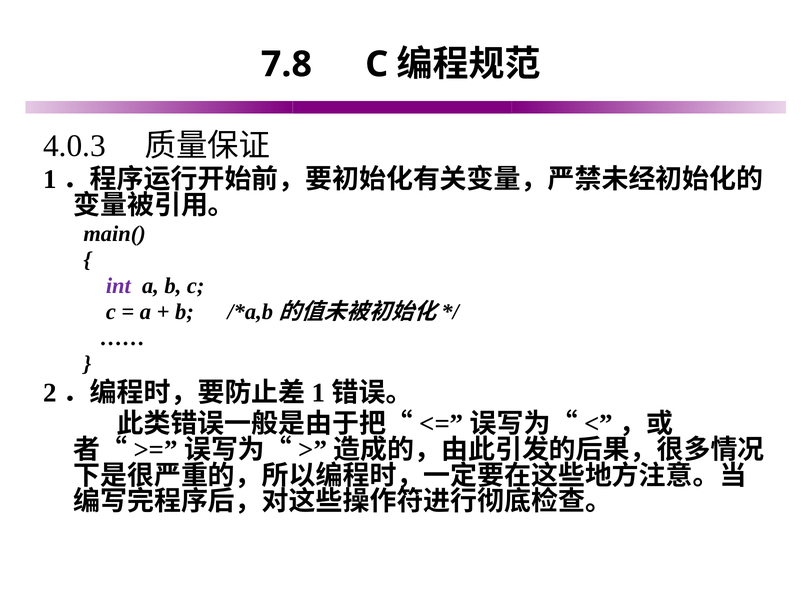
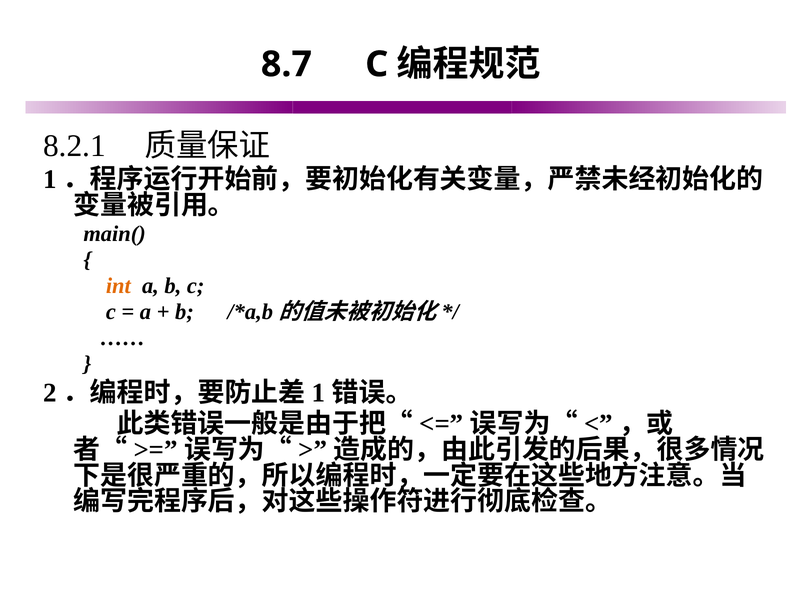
7.8: 7.8 -> 8.7
4.0.3: 4.0.3 -> 8.2.1
int colour: purple -> orange
